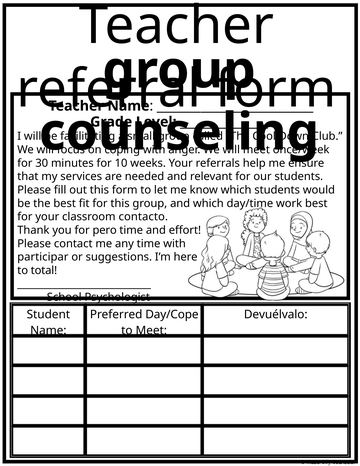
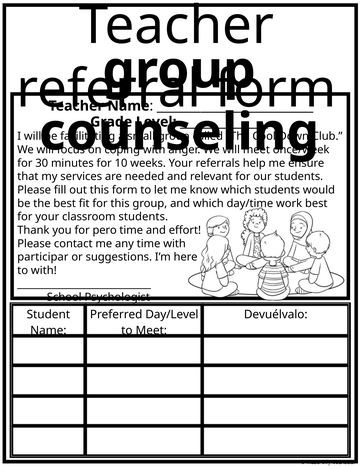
classroom contacto: contacto -> students
to total: total -> with
Day/Cope: Day/Cope -> Day/Level
